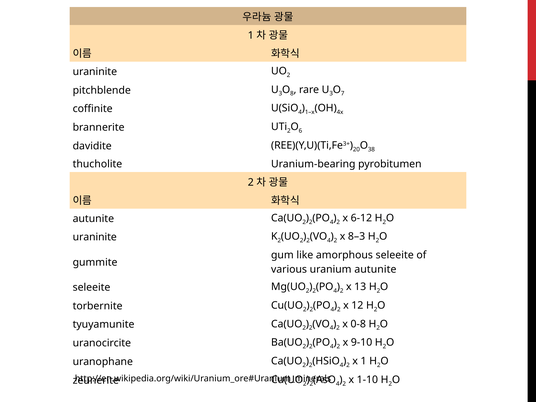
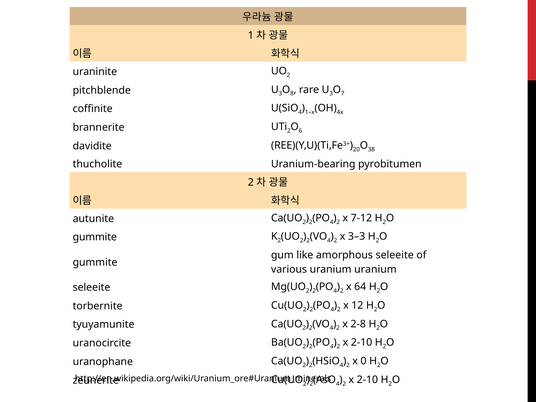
6-12: 6-12 -> 7-12
uraninite at (95, 237): uraninite -> gummite
8–3: 8–3 -> 3–3
uranium autunite: autunite -> uranium
13: 13 -> 64
0-8: 0-8 -> 2-8
9-10 at (362, 343): 9-10 -> 2-10
x 1: 1 -> 0
1-10 at (367, 380): 1-10 -> 2-10
